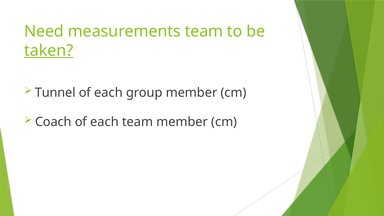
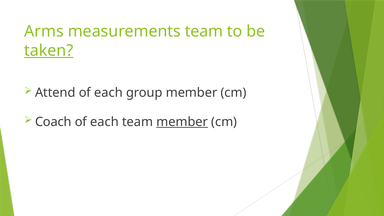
Need: Need -> Arms
Tunnel: Tunnel -> Attend
member at (182, 122) underline: none -> present
